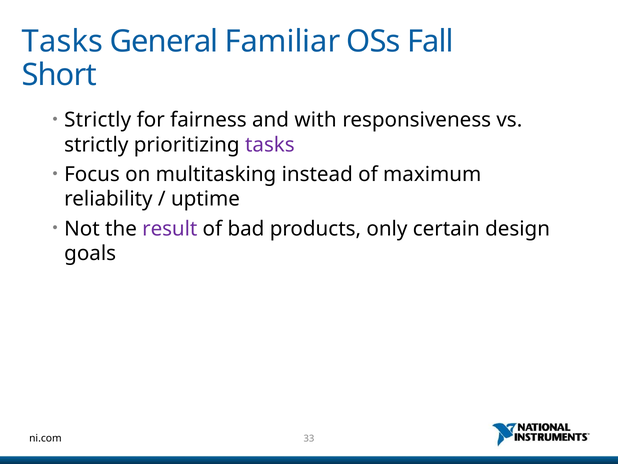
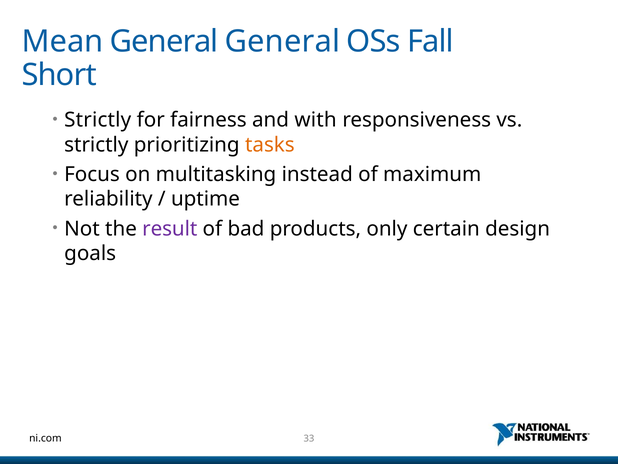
Tasks at (62, 41): Tasks -> Mean
General Familiar: Familiar -> General
tasks at (270, 145) colour: purple -> orange
